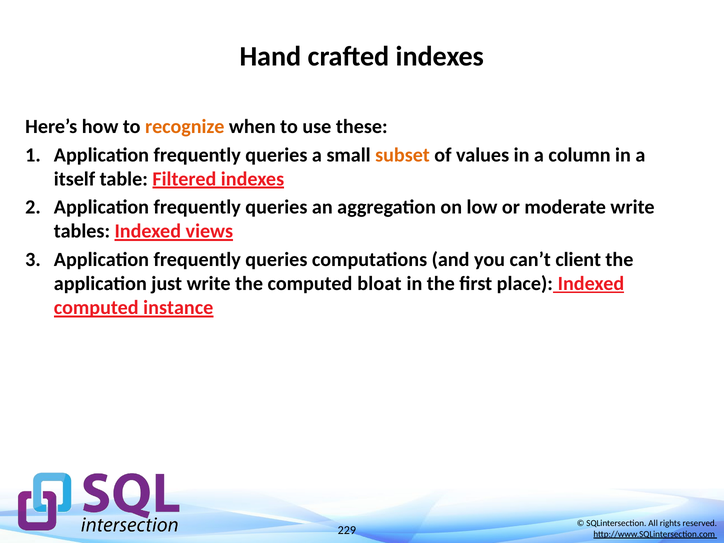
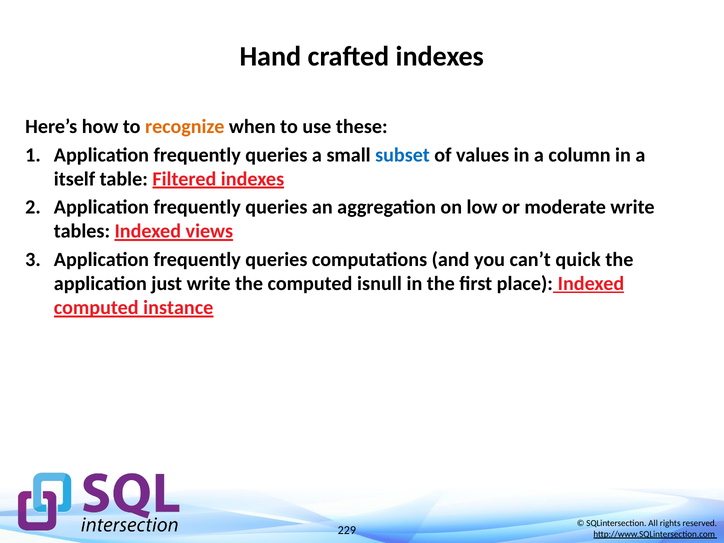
subset colour: orange -> blue
client: client -> quick
bloat: bloat -> isnull
